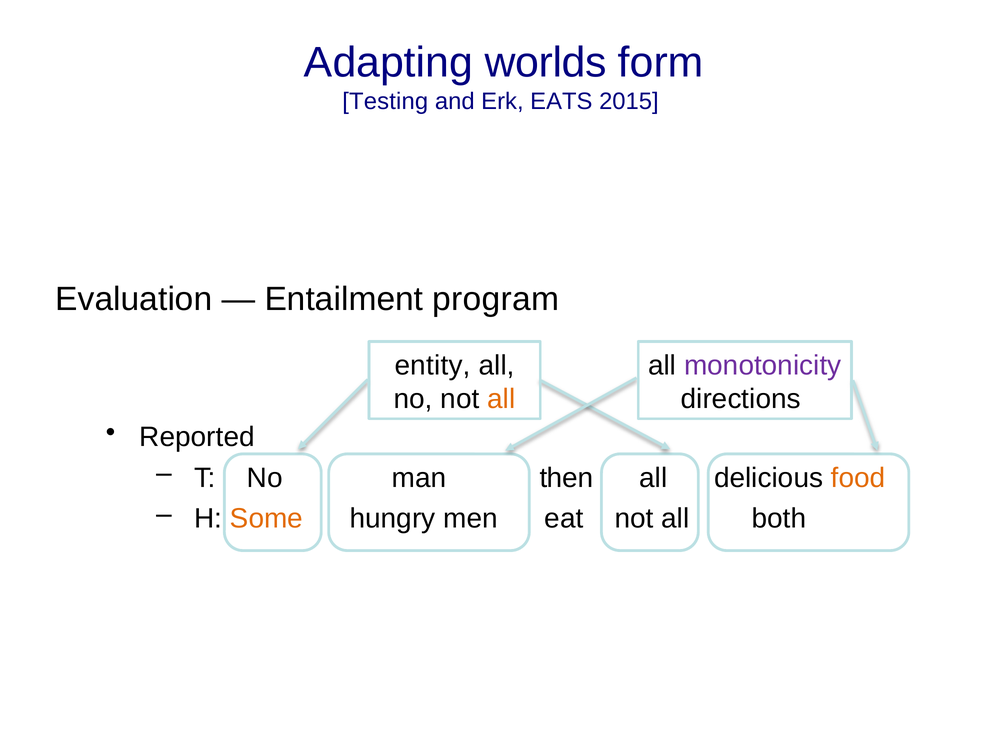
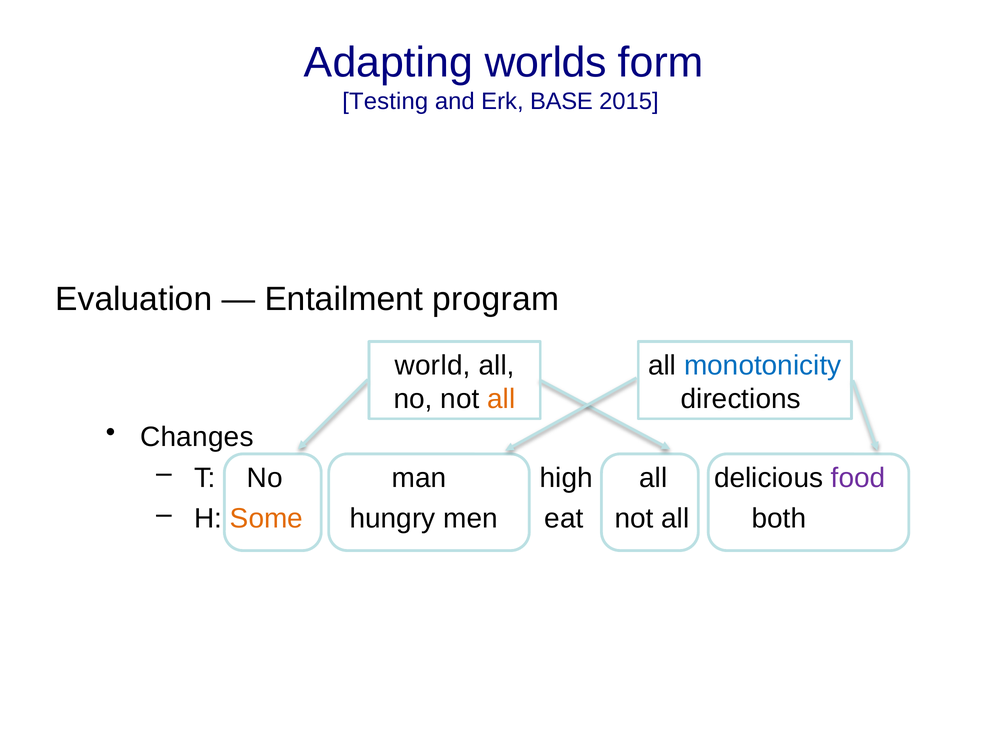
EATS: EATS -> BASE
entity: entity -> world
monotonicity colour: purple -> blue
Reported: Reported -> Changes
then: then -> high
food colour: orange -> purple
